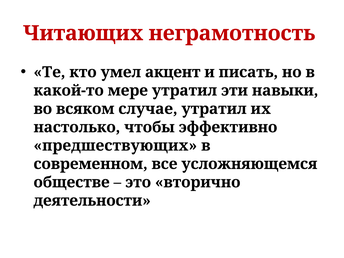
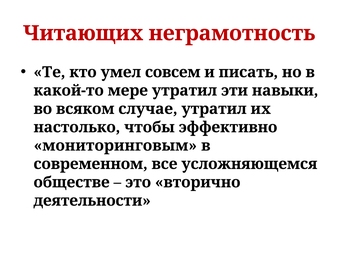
акцент: акцент -> совсем
предшествующих: предшествующих -> мониторинговым
